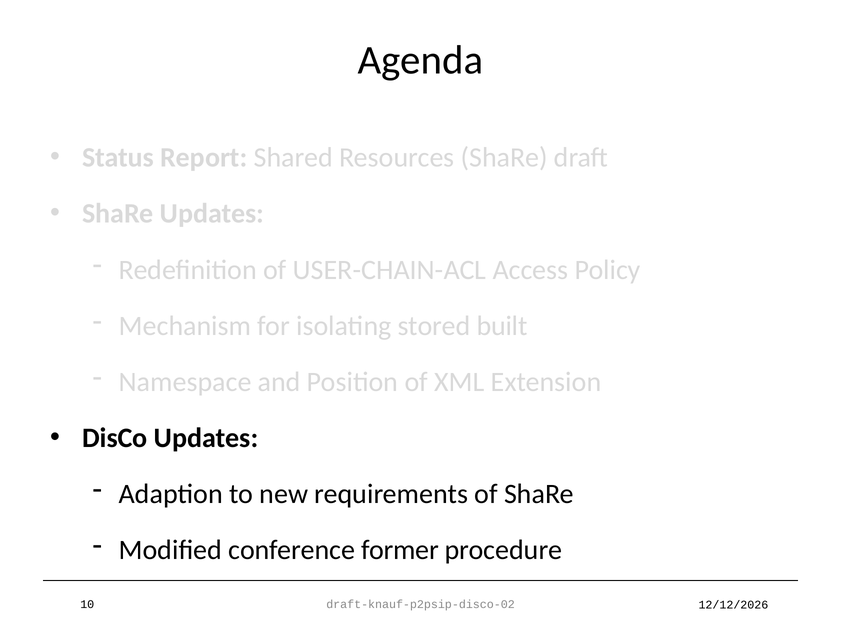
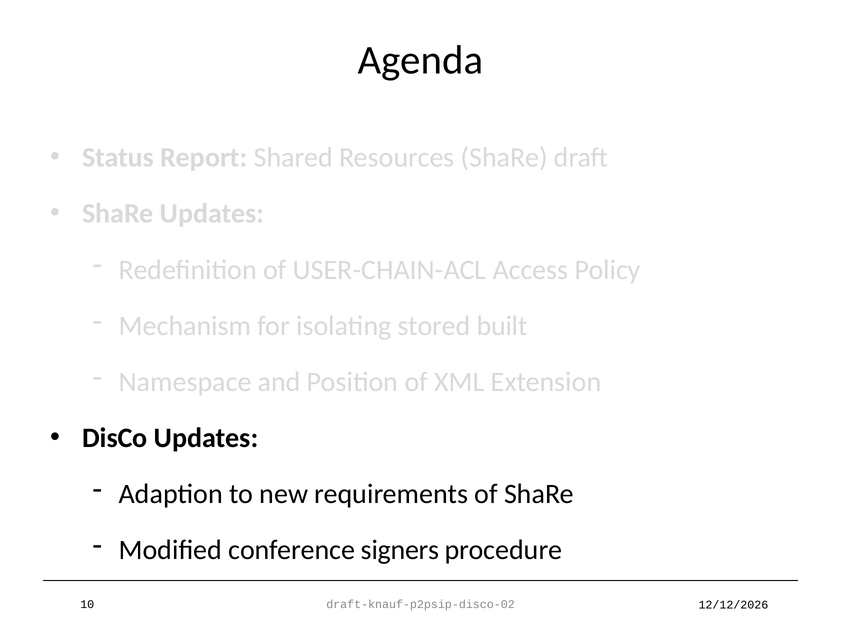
former: former -> signers
